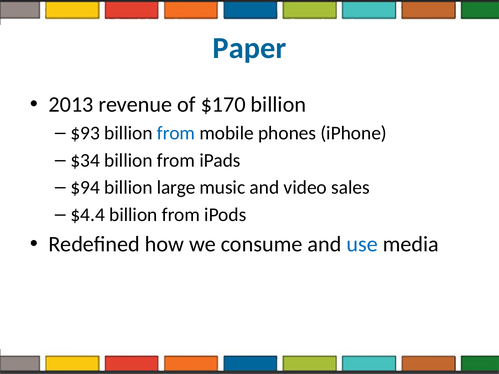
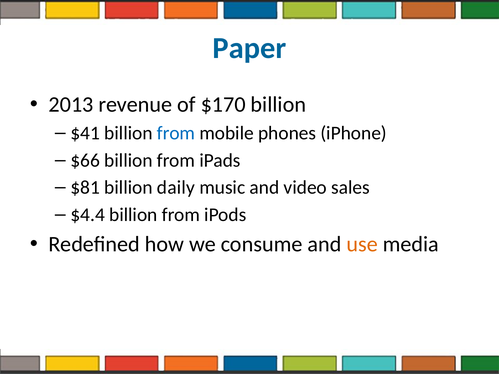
$93: $93 -> $41
$34: $34 -> $66
$94: $94 -> $81
large: large -> daily
use colour: blue -> orange
